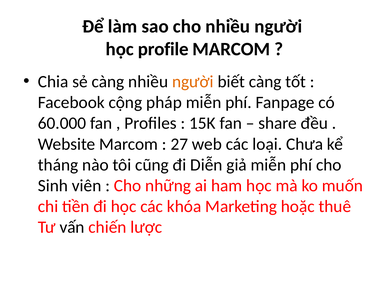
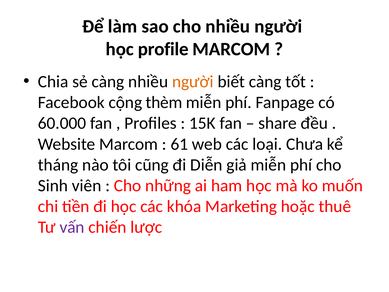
pháp: pháp -> thèm
27: 27 -> 61
vấn colour: black -> purple
